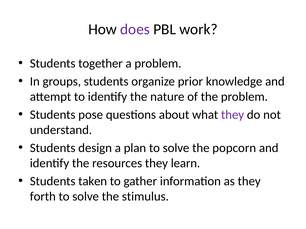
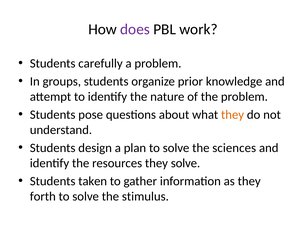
together: together -> carefully
they at (233, 115) colour: purple -> orange
popcorn: popcorn -> sciences
they learn: learn -> solve
